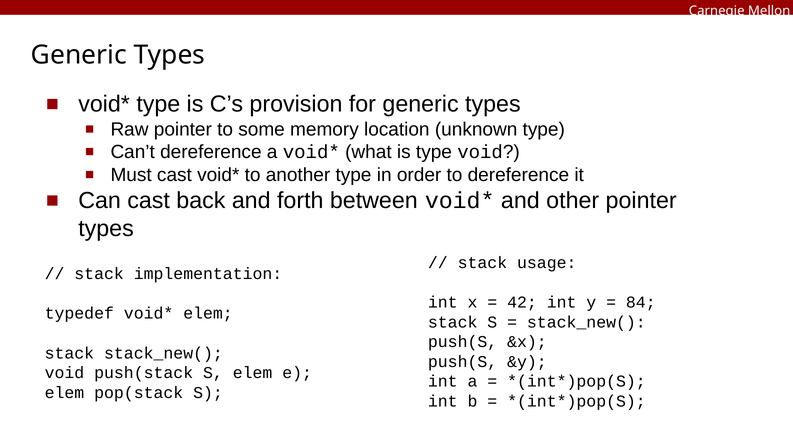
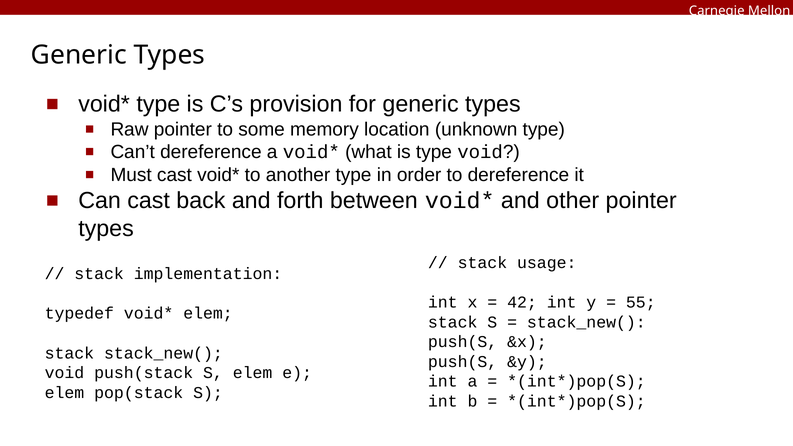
84: 84 -> 55
